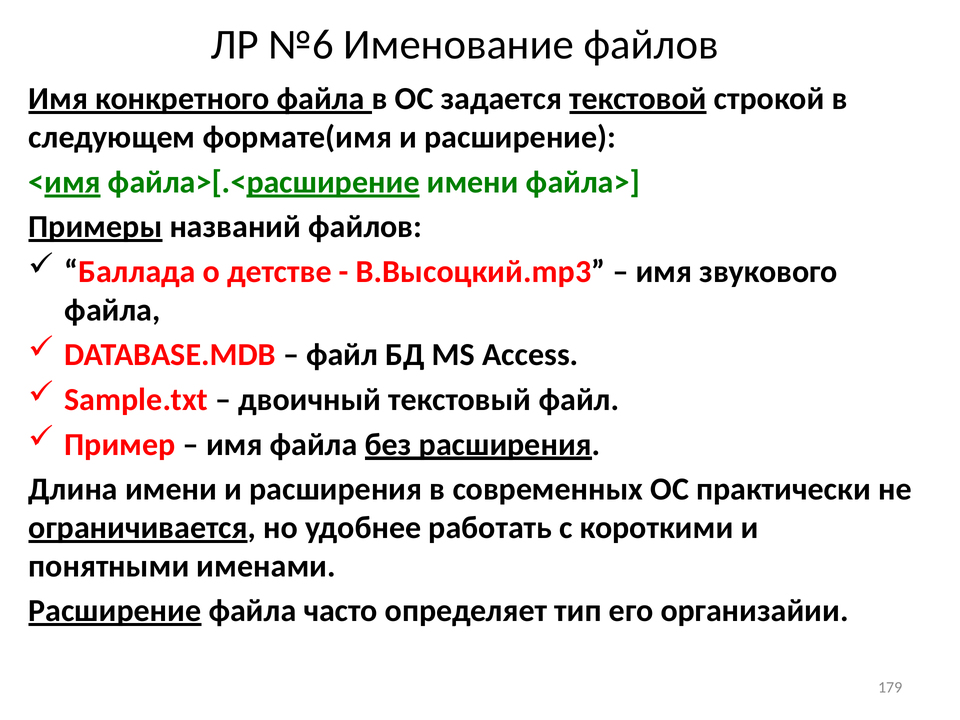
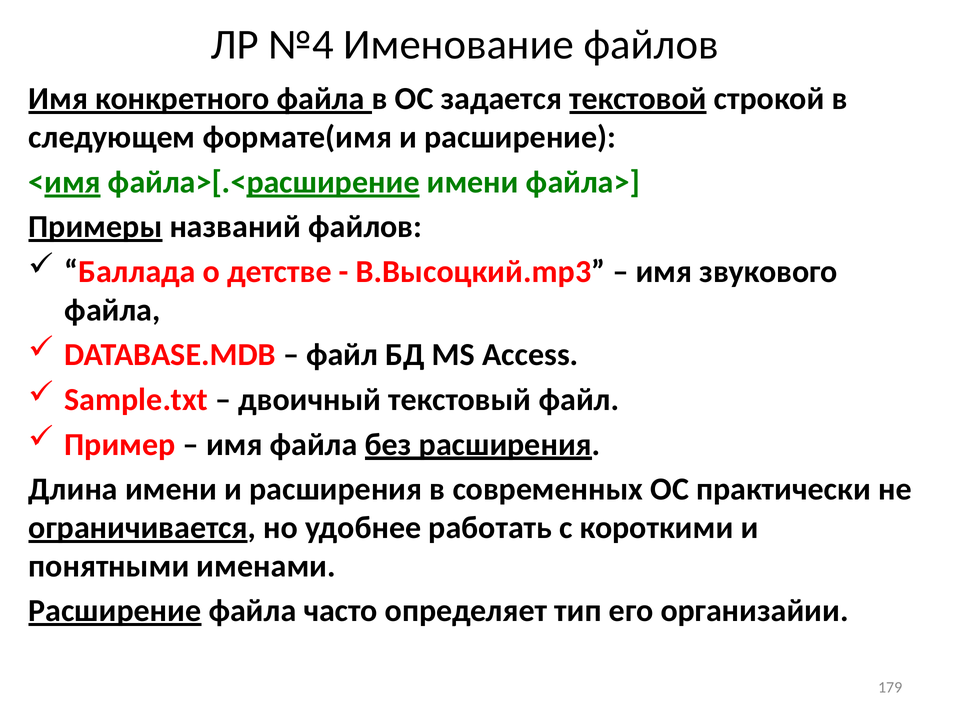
№6: №6 -> №4
